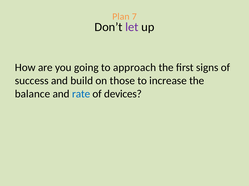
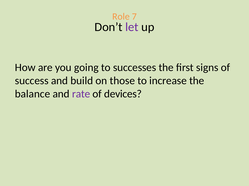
Plan: Plan -> Role
approach: approach -> successes
rate colour: blue -> purple
